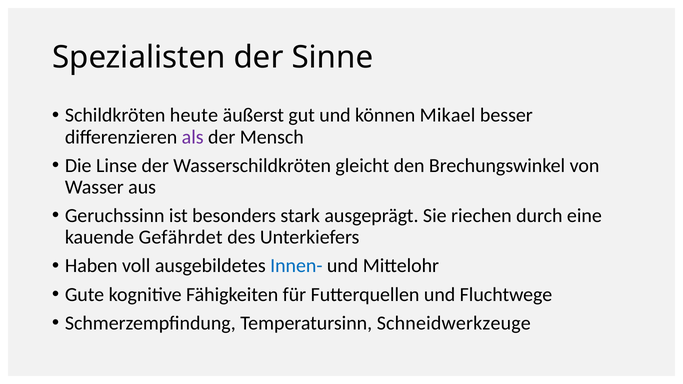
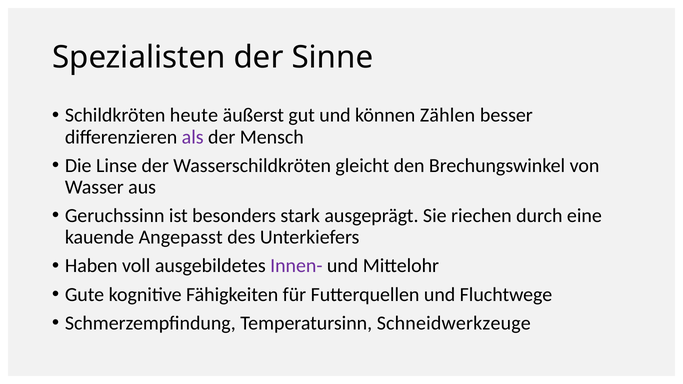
Mikael: Mikael -> Zählen
Gefährdet: Gefährdet -> Angepasst
Innen- colour: blue -> purple
